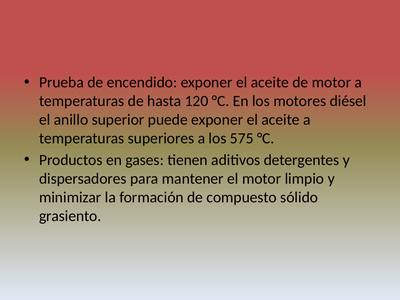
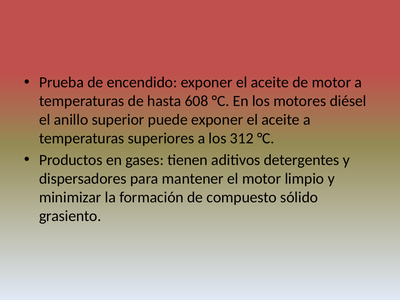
120: 120 -> 608
575: 575 -> 312
